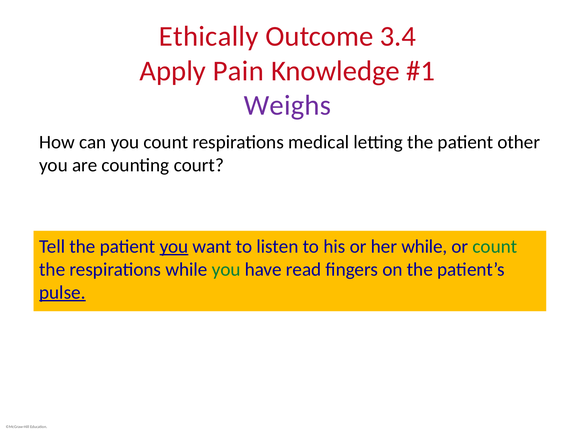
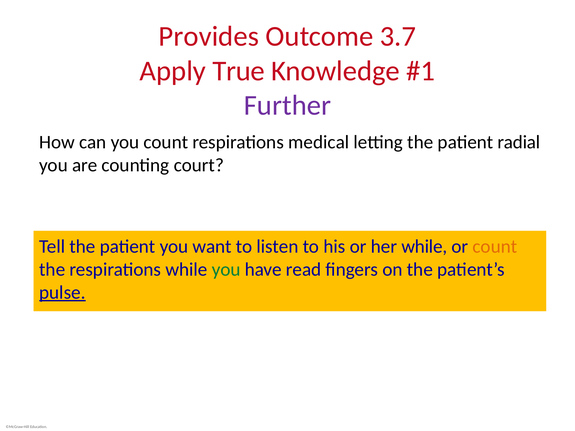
Ethically: Ethically -> Provides
3.4: 3.4 -> 3.7
Pain: Pain -> True
Weighs: Weighs -> Further
other: other -> radial
you at (174, 247) underline: present -> none
count at (495, 247) colour: green -> orange
